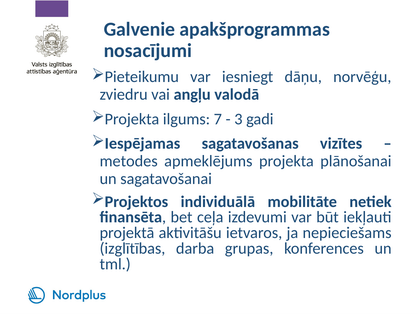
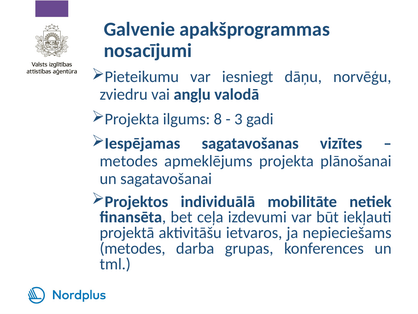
7: 7 -> 8
izglītības at (132, 248): izglītības -> metodes
